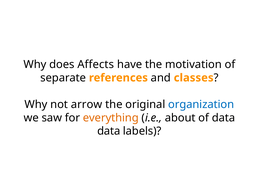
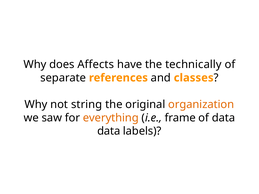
motivation: motivation -> technically
arrow: arrow -> string
organization colour: blue -> orange
about: about -> frame
